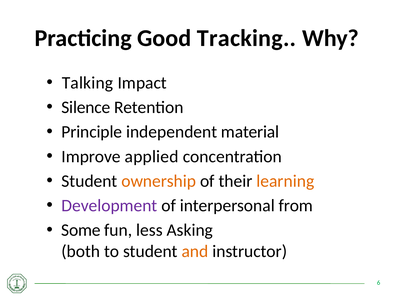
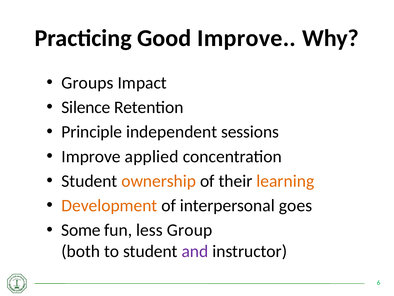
Good Tracking: Tracking -> Improve
Talking: Talking -> Groups
material: material -> sessions
Development colour: purple -> orange
from: from -> goes
Asking: Asking -> Group
and colour: orange -> purple
